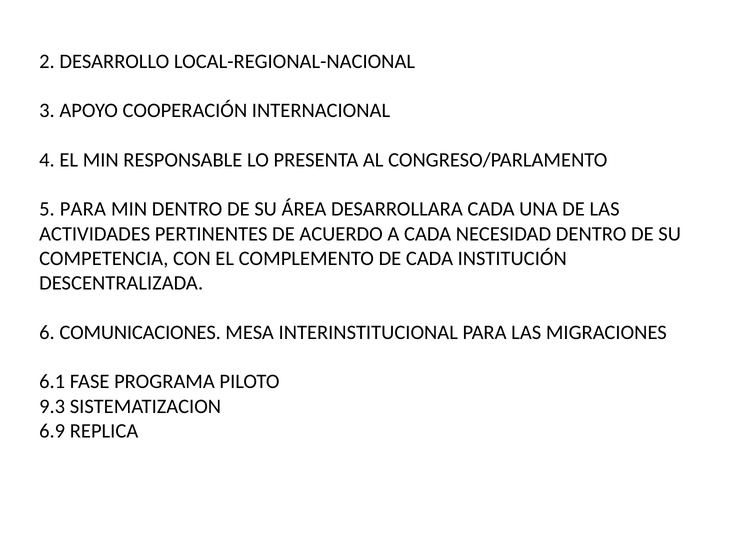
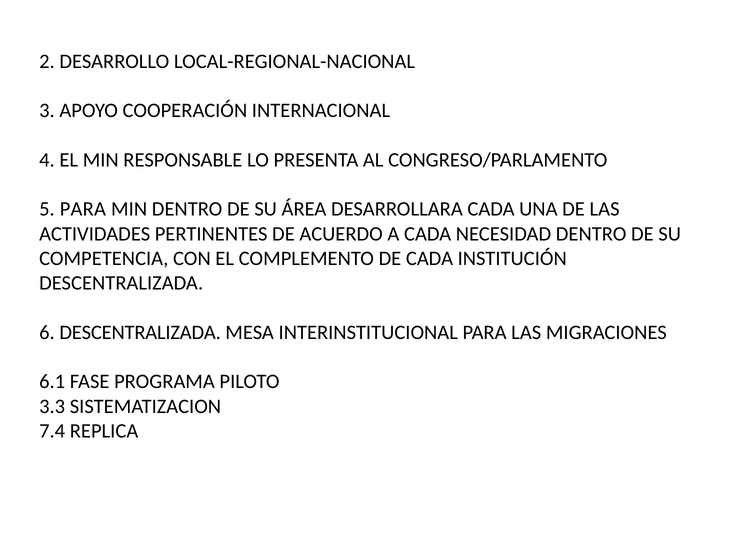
6 COMUNICACIONES: COMUNICACIONES -> DESCENTRALIZADA
9.3: 9.3 -> 3.3
6.9: 6.9 -> 7.4
